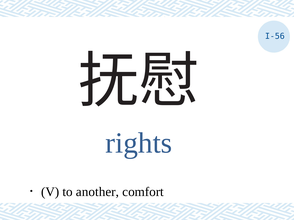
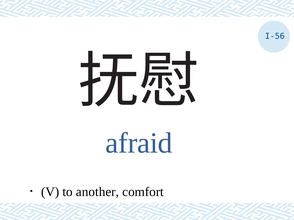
rights: rights -> afraid
